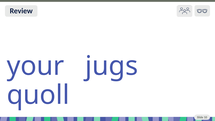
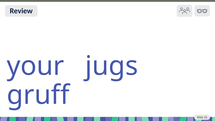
quoll: quoll -> gruff
